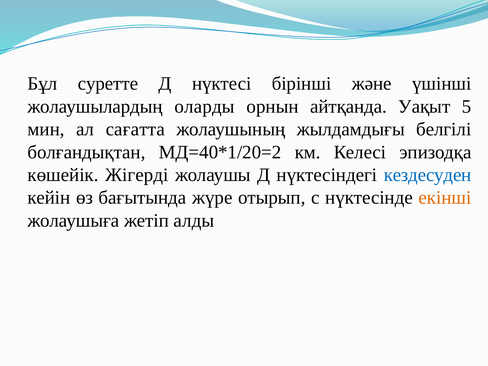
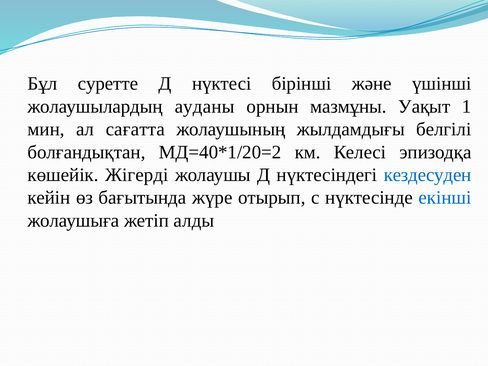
оларды: оларды -> ауданы
айтқанда: айтқанда -> мазмұны
5: 5 -> 1
екінші colour: orange -> blue
